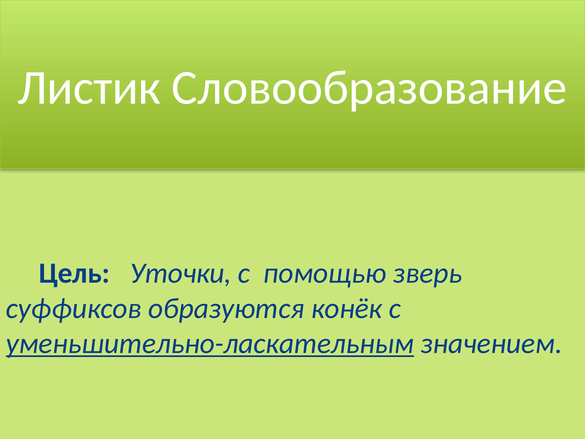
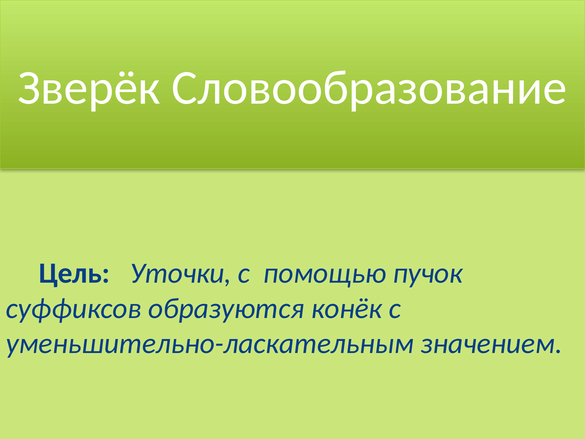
Листик: Листик -> Зверёк
зверь: зверь -> пучок
уменьшительно-ласкательным underline: present -> none
